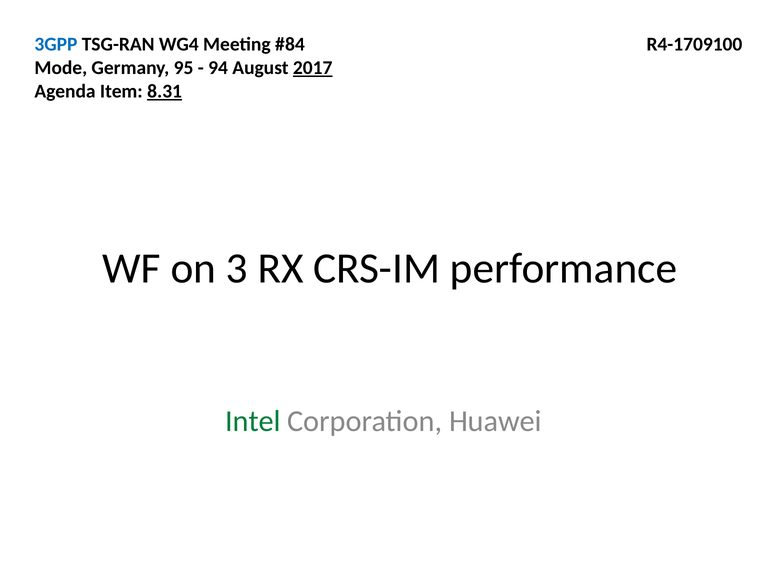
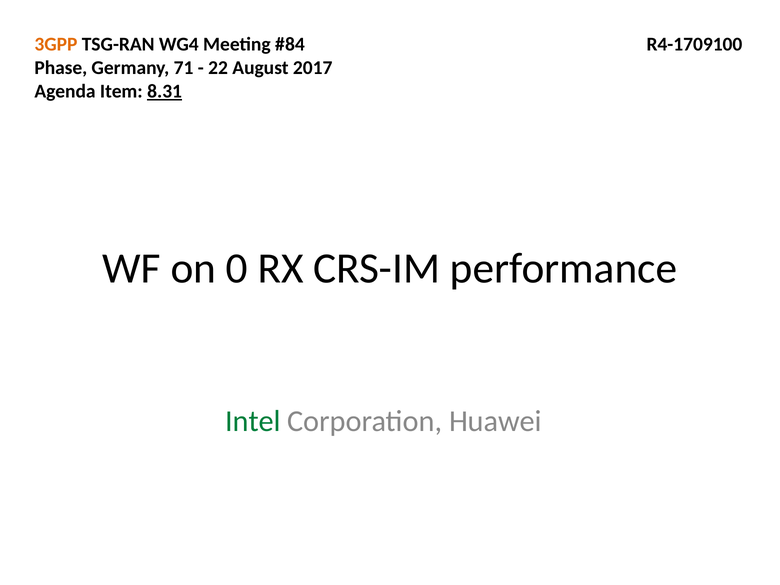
3GPP colour: blue -> orange
Mode: Mode -> Phase
95: 95 -> 71
94: 94 -> 22
2017 underline: present -> none
3: 3 -> 0
